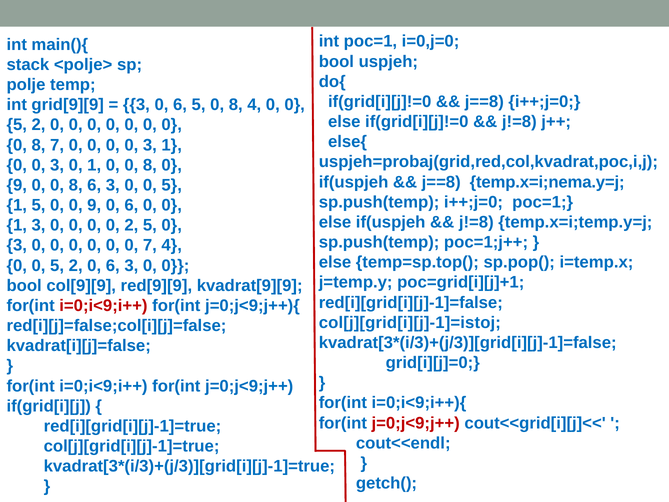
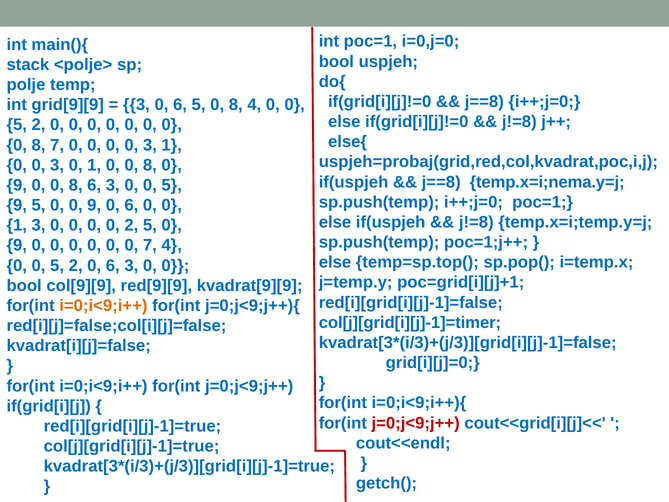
1 at (17, 205): 1 -> 9
3 at (17, 245): 3 -> 9
i=0;i<9;i++ at (103, 306) colour: red -> orange
col[j][grid[i][j]-1]=istoj: col[j][grid[i][j]-1]=istoj -> col[j][grid[i][j]-1]=timer
